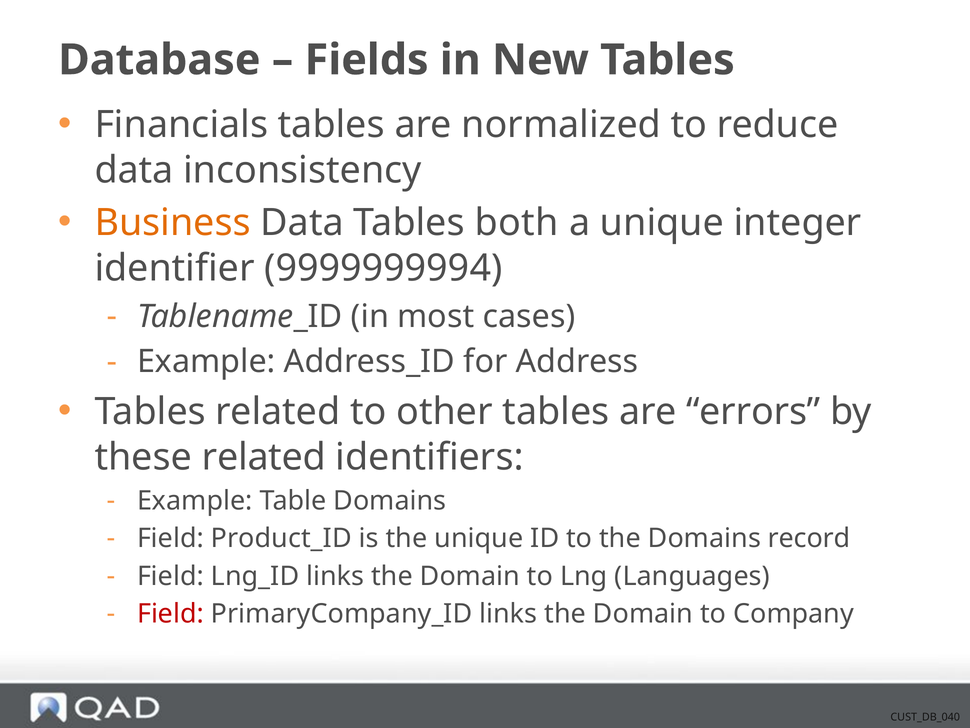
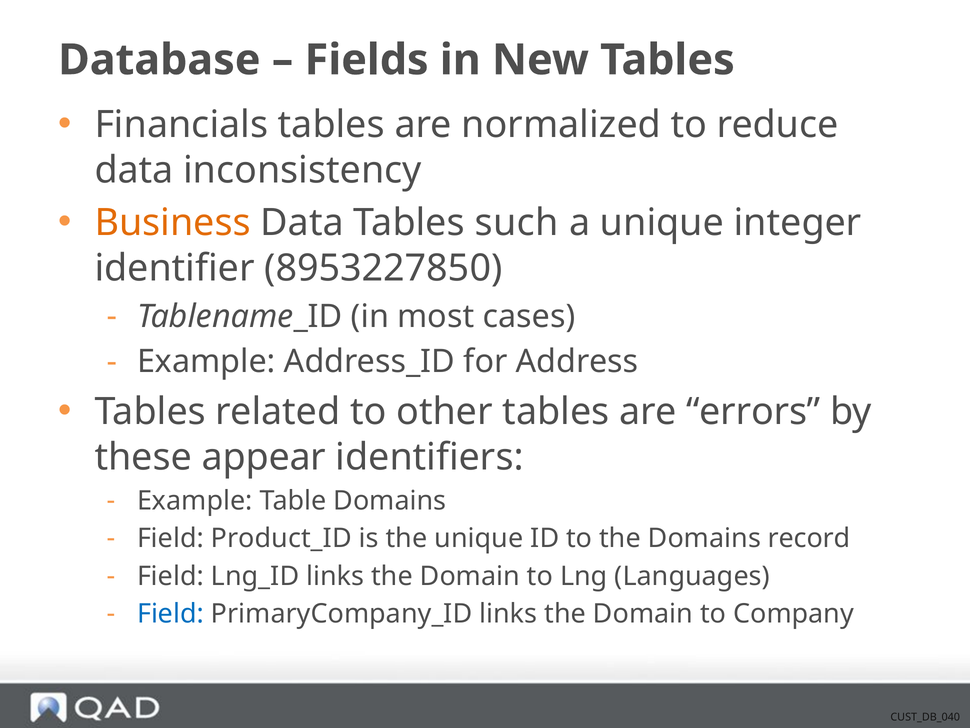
both: both -> such
9999999994: 9999999994 -> 8953227850
these related: related -> appear
Field at (170, 613) colour: red -> blue
